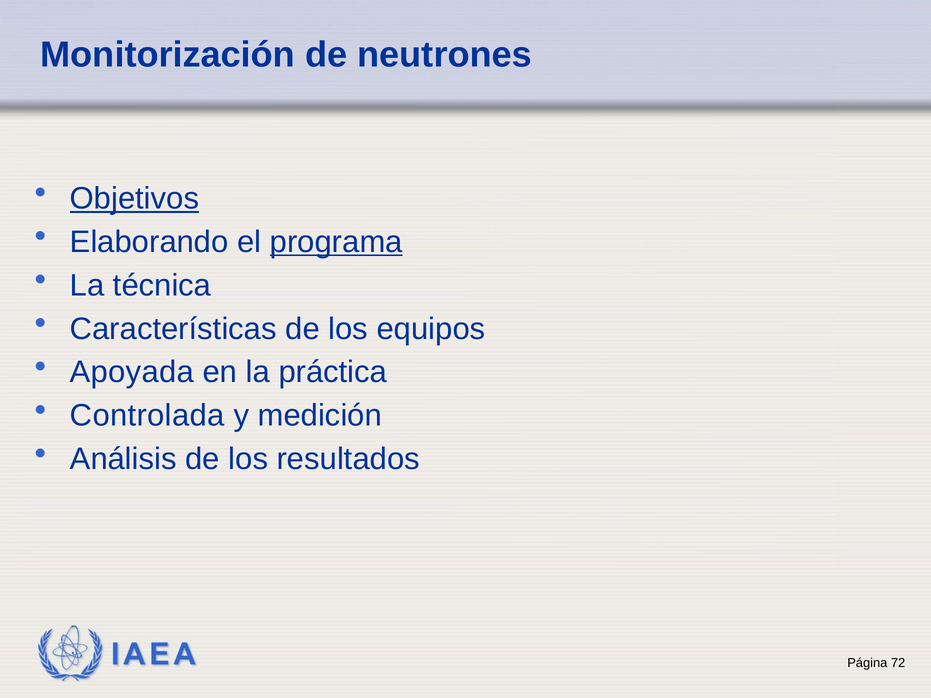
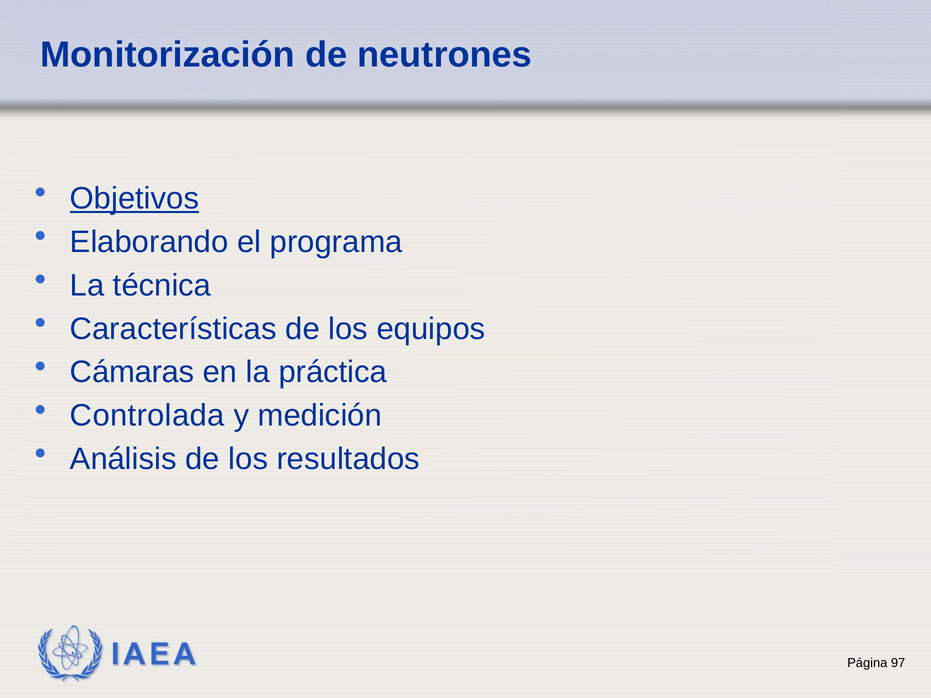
programa underline: present -> none
Apoyada: Apoyada -> Cámaras
72: 72 -> 97
